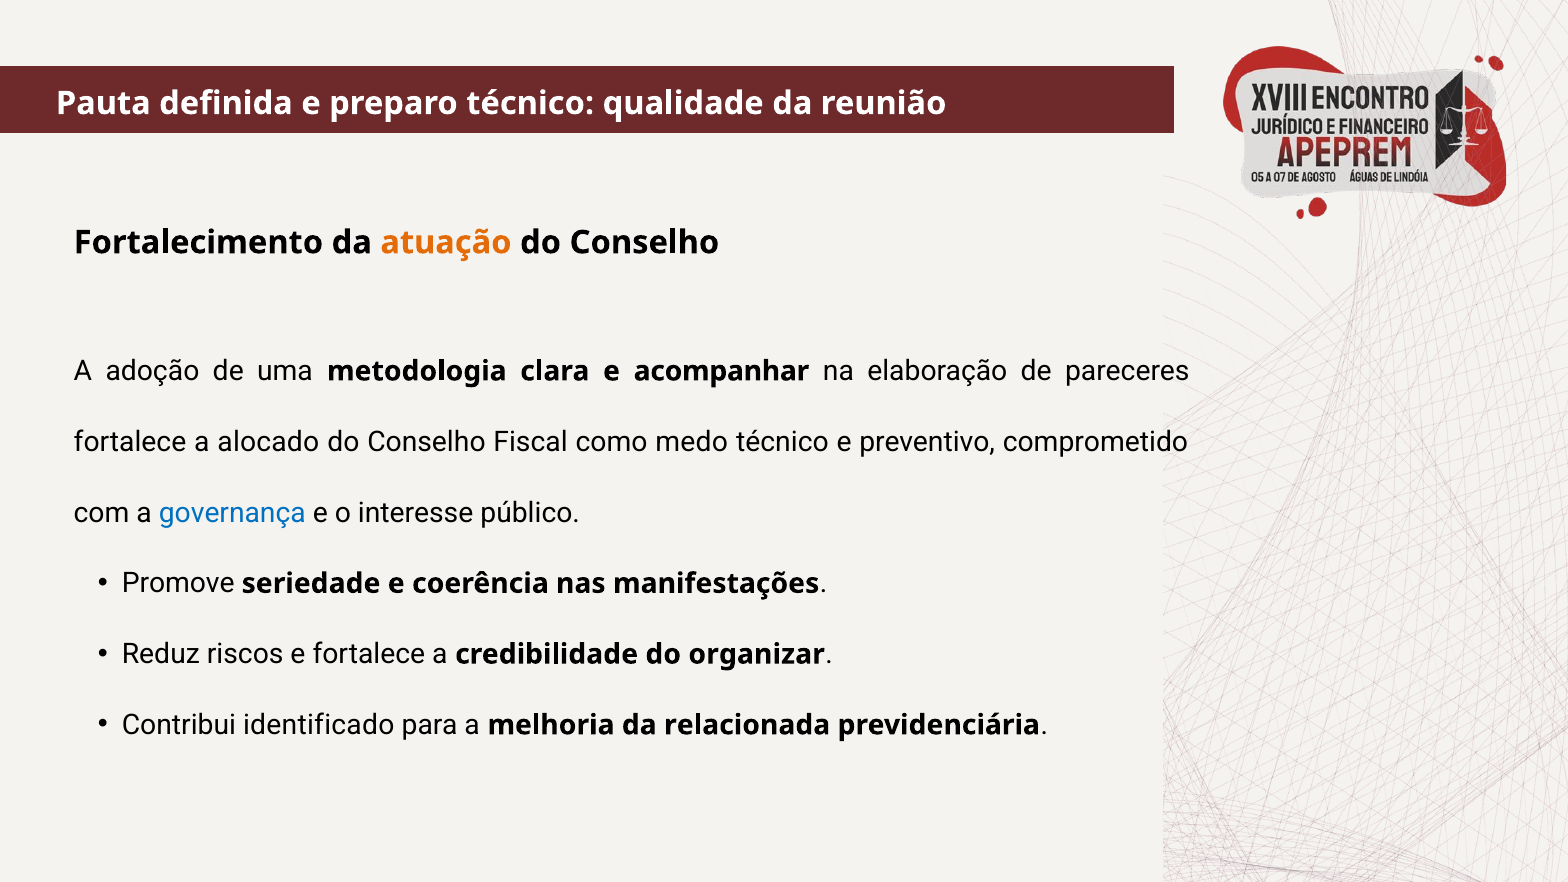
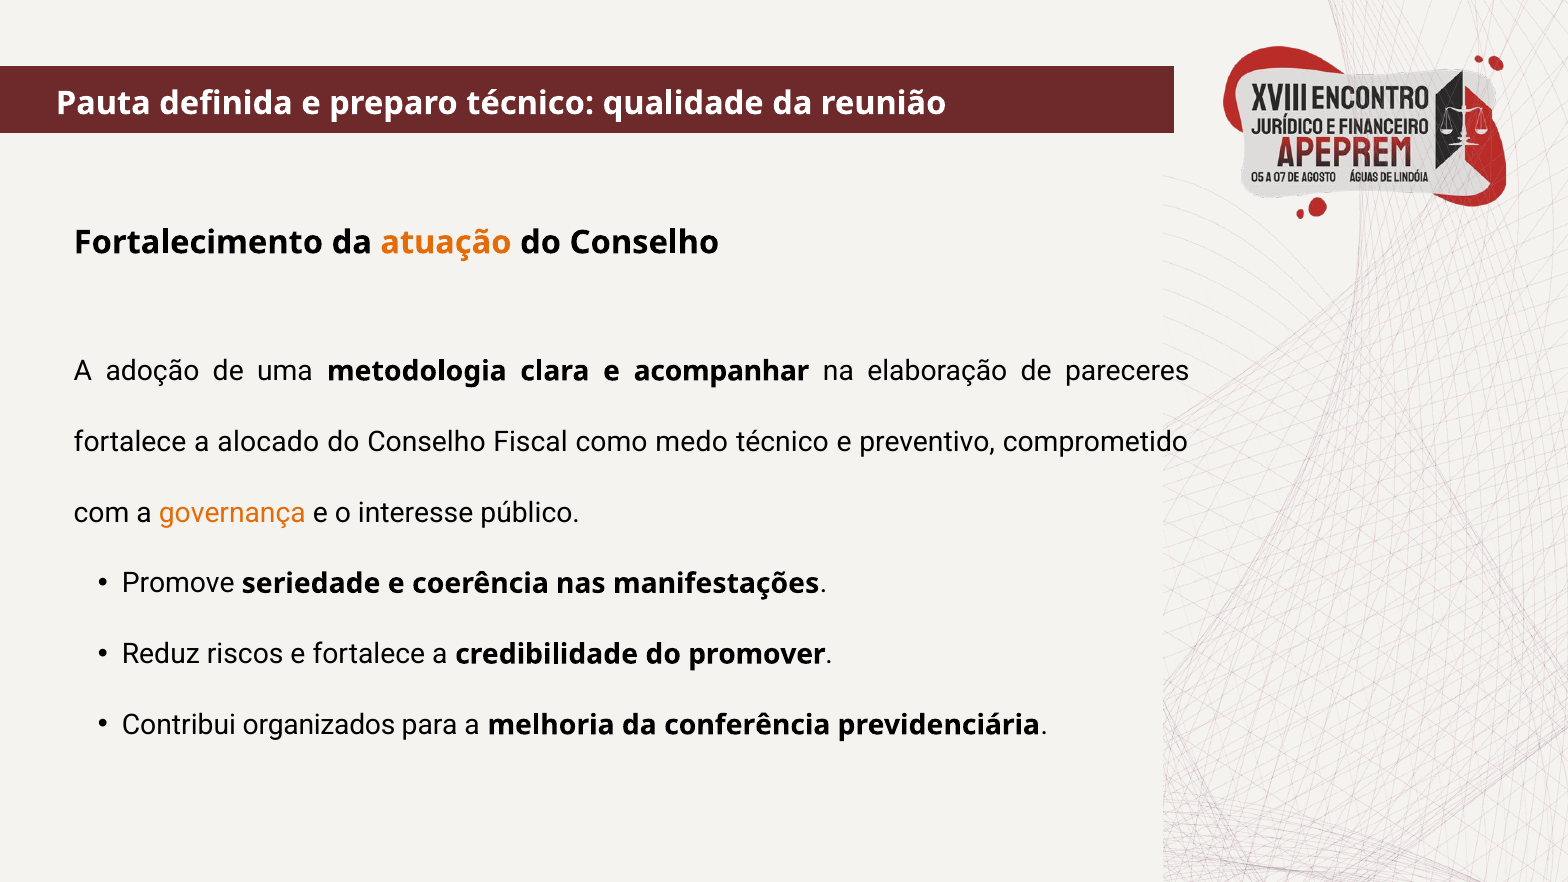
governança colour: blue -> orange
organizar: organizar -> promover
identificado: identificado -> organizados
relacionada: relacionada -> conferência
